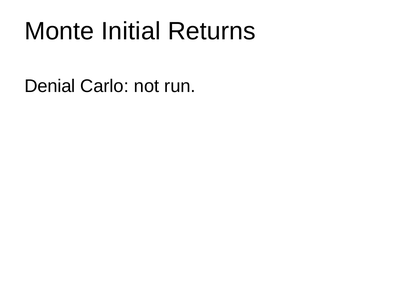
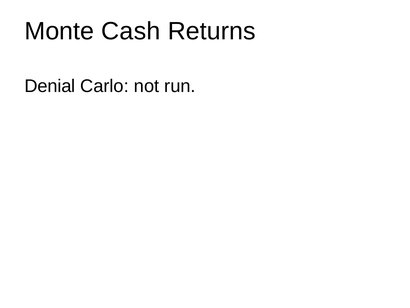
Initial: Initial -> Cash
